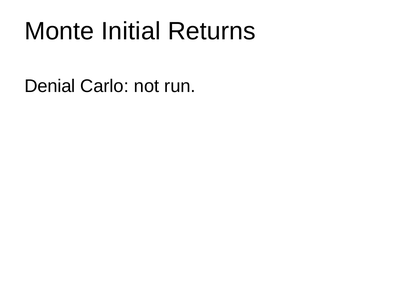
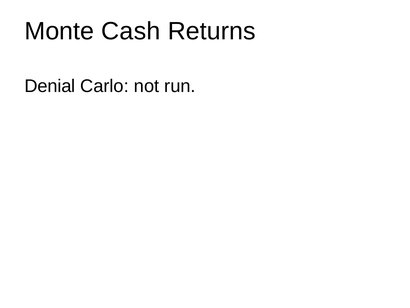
Initial: Initial -> Cash
